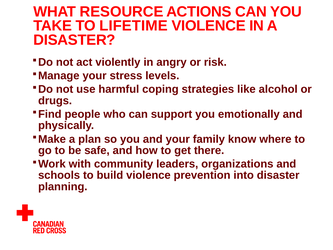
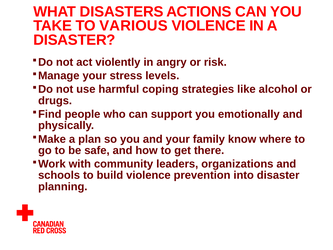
RESOURCE: RESOURCE -> DISASTERS
LIFETIME: LIFETIME -> VARIOUS
